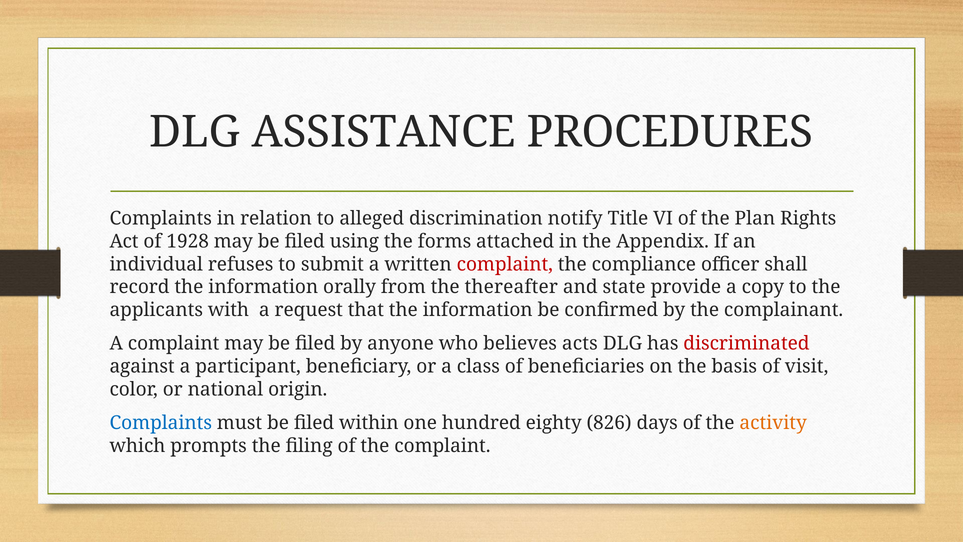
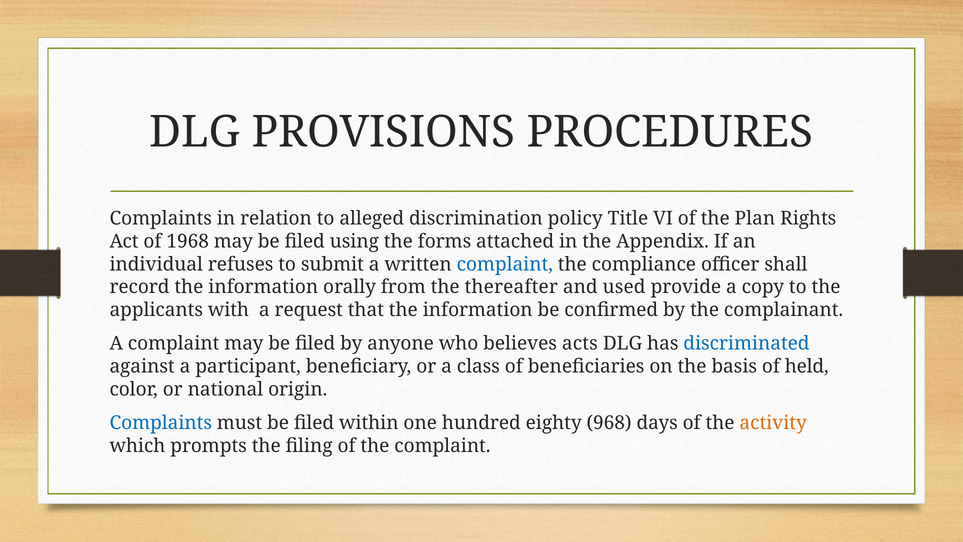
ASSISTANCE: ASSISTANCE -> PROVISIONS
notify: notify -> policy
1928: 1928 -> 1968
complaint at (505, 264) colour: red -> blue
state: state -> used
discriminated colour: red -> blue
visit: visit -> held
826: 826 -> 968
